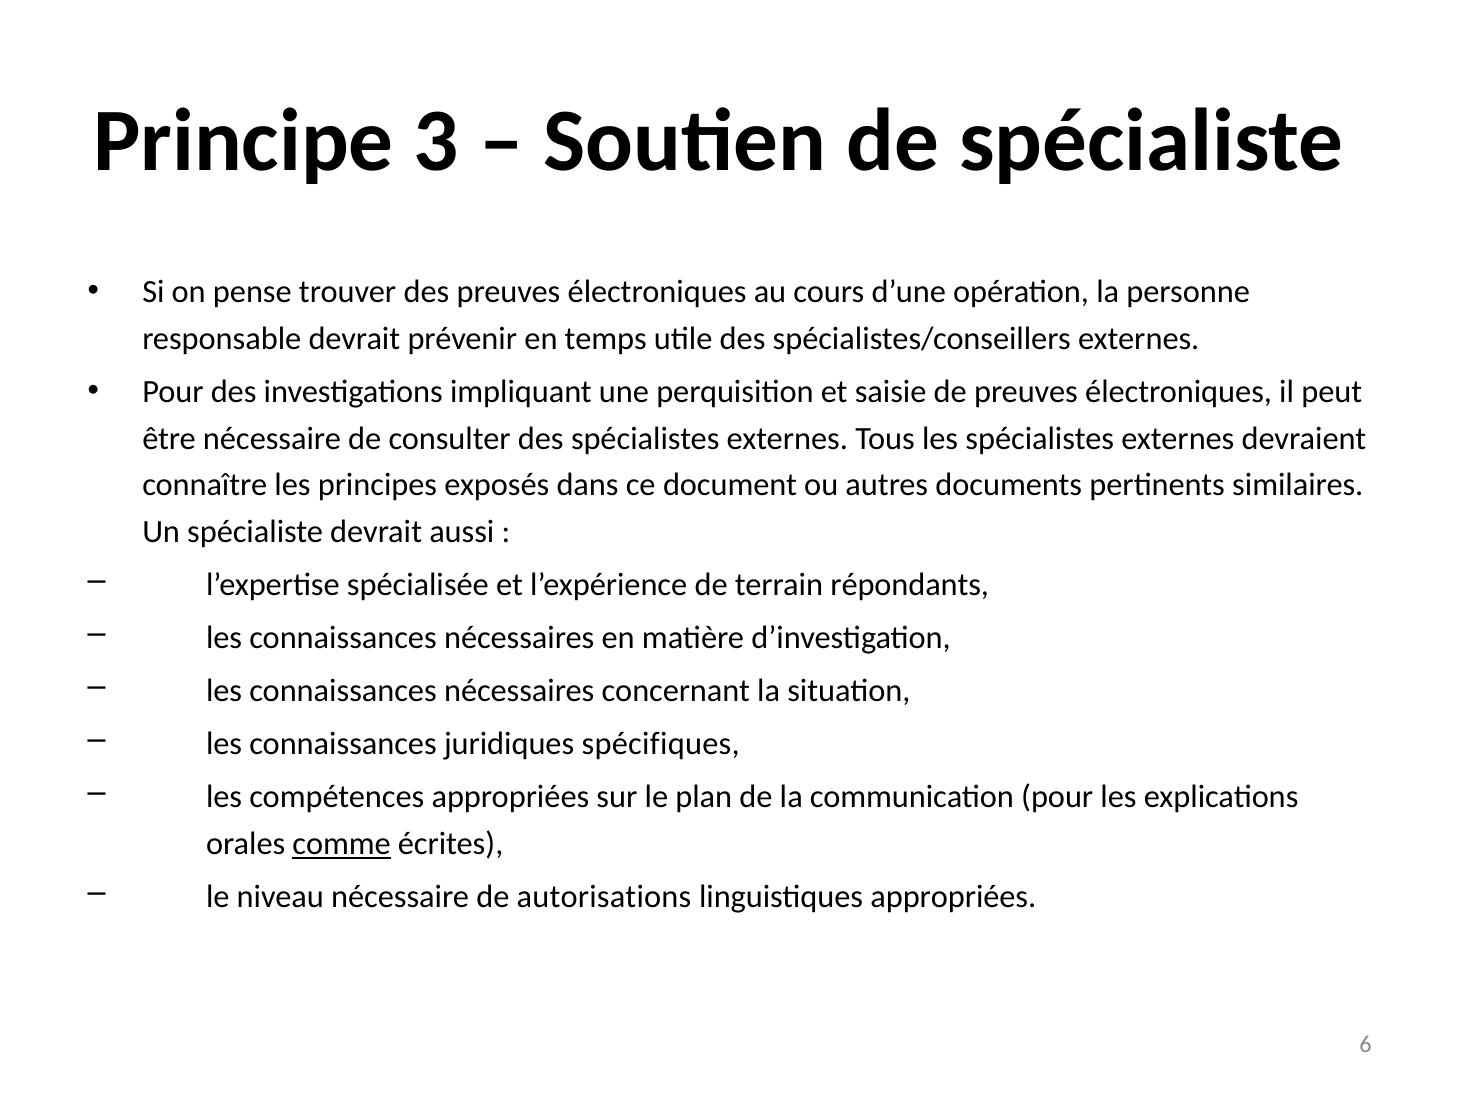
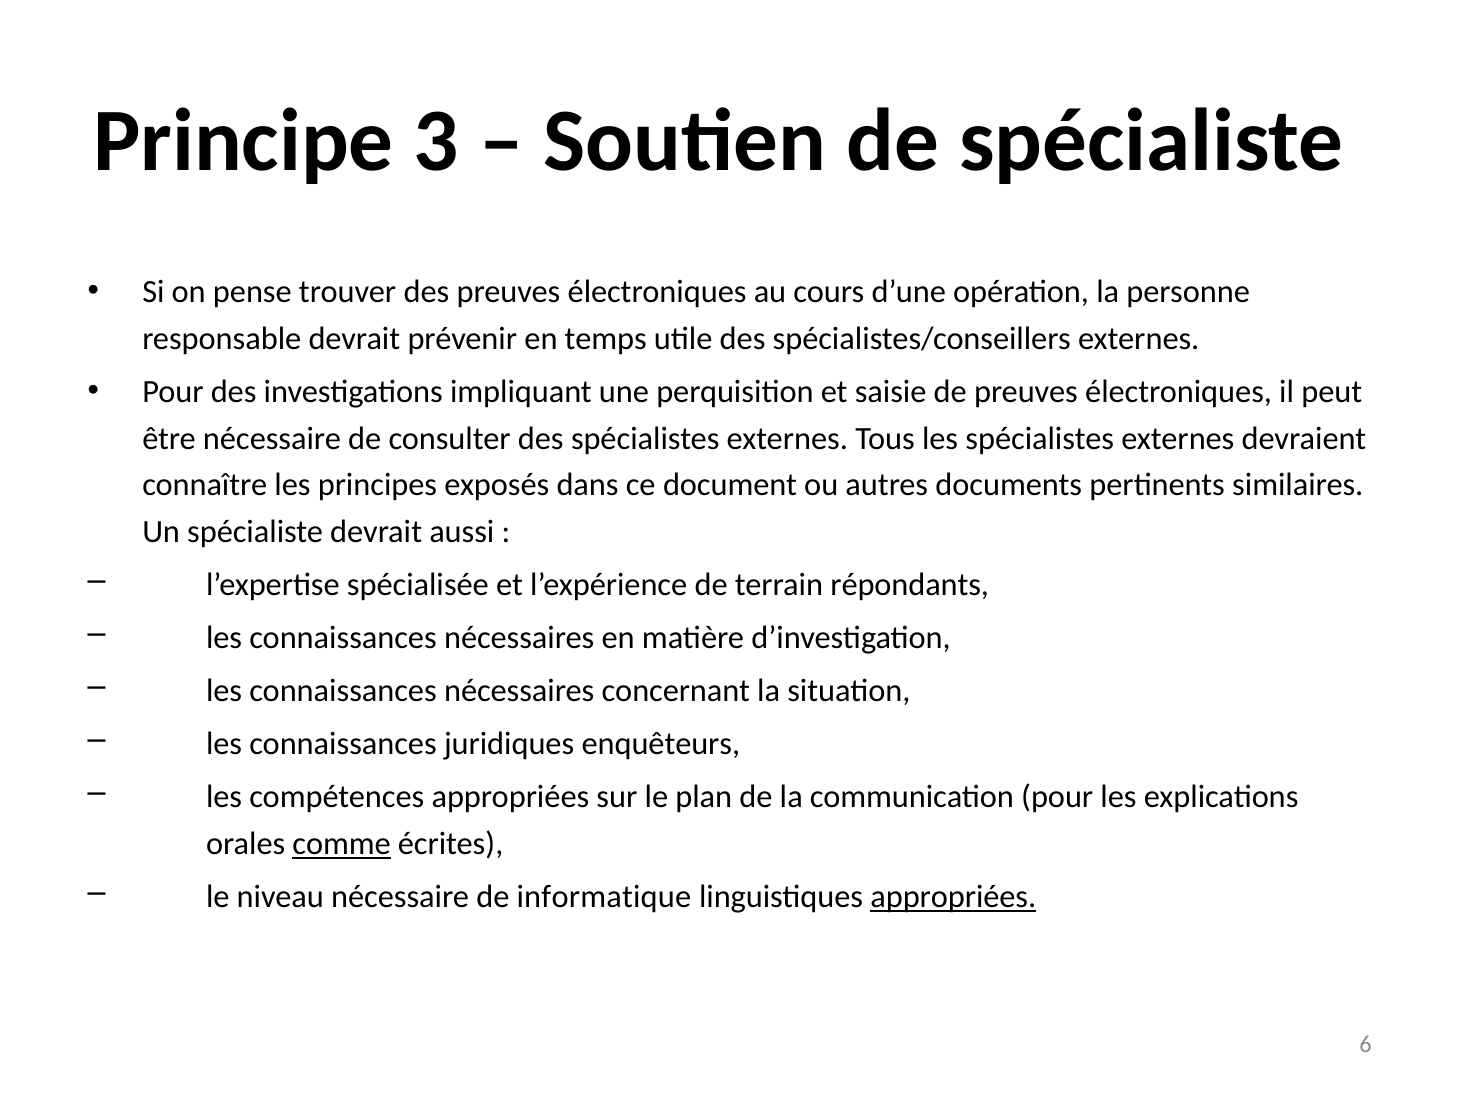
spécifiques: spécifiques -> enquêteurs
autorisations: autorisations -> informatique
appropriées at (953, 897) underline: none -> present
